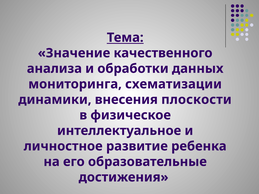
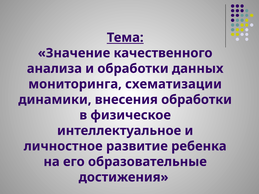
внесения плоскости: плоскости -> обработки
